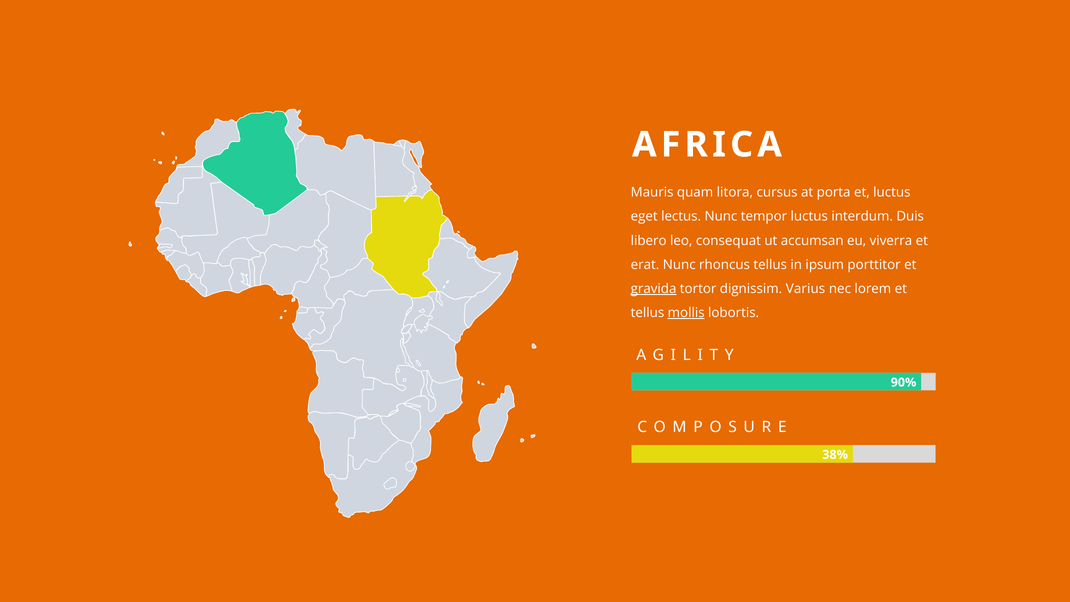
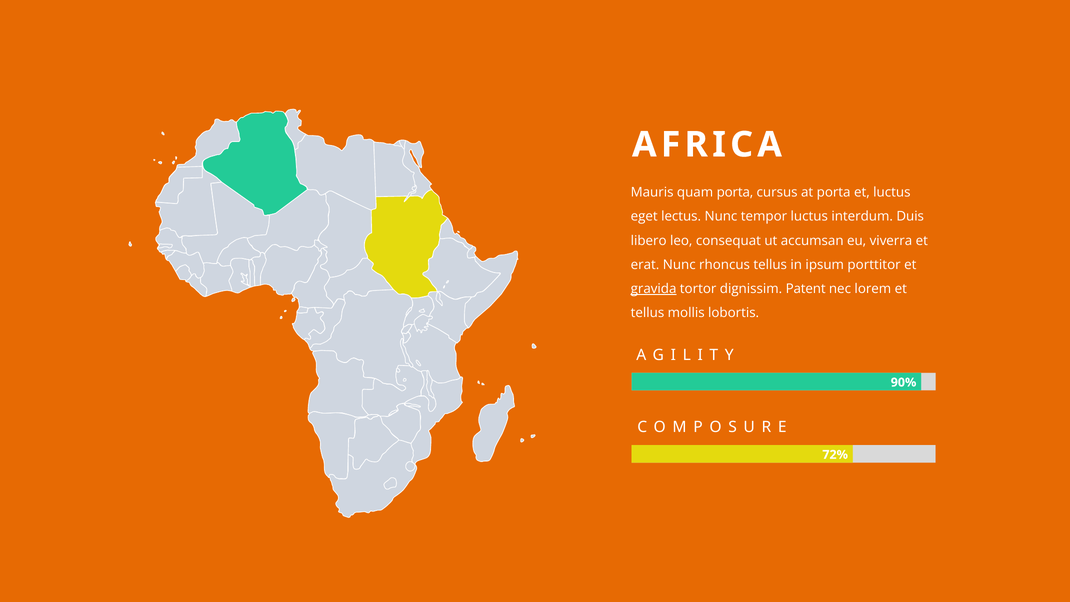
quam litora: litora -> porta
Varius: Varius -> Patent
mollis underline: present -> none
38%: 38% -> 72%
